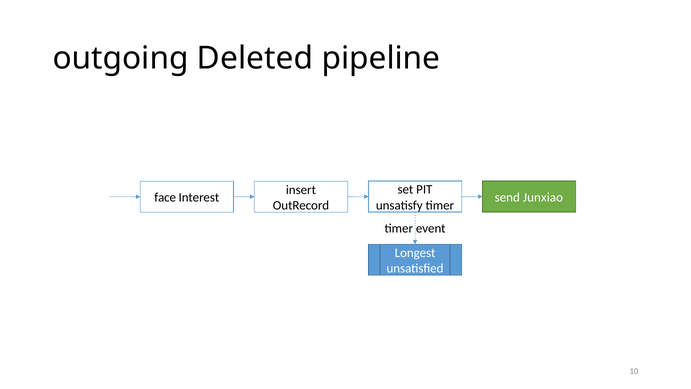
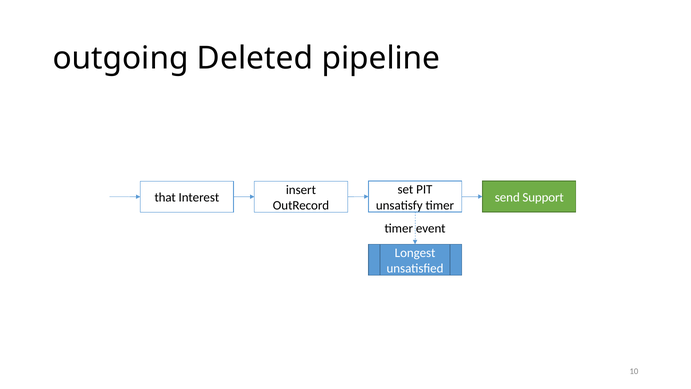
face: face -> that
Junxiao: Junxiao -> Support
